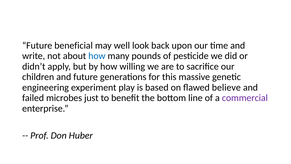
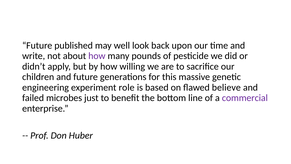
beneficial: beneficial -> published
how at (97, 56) colour: blue -> purple
play: play -> role
